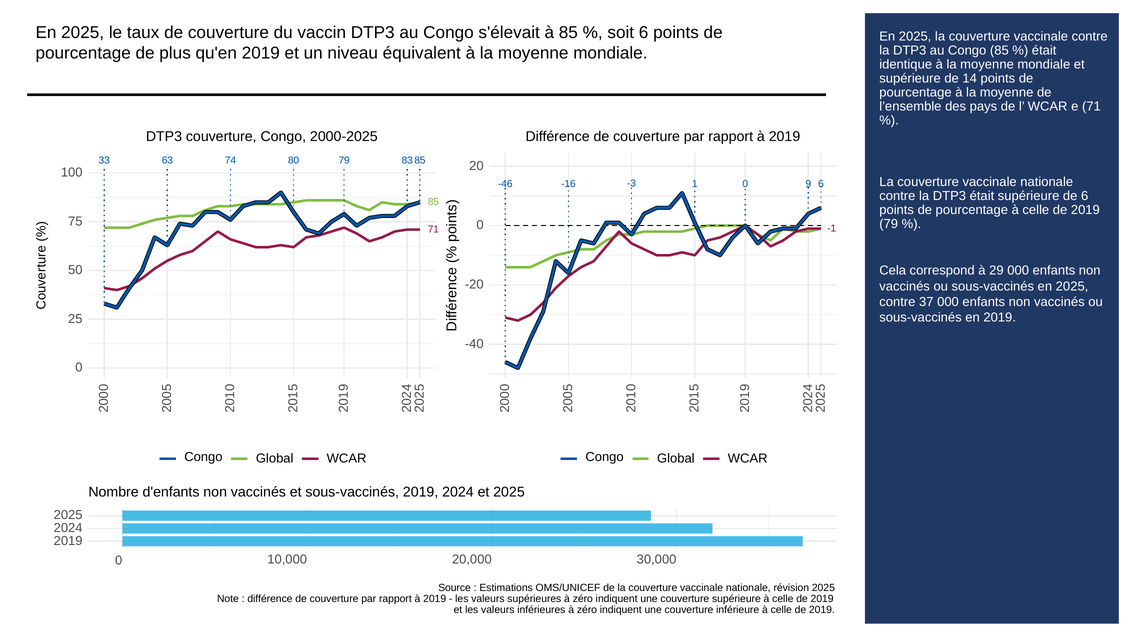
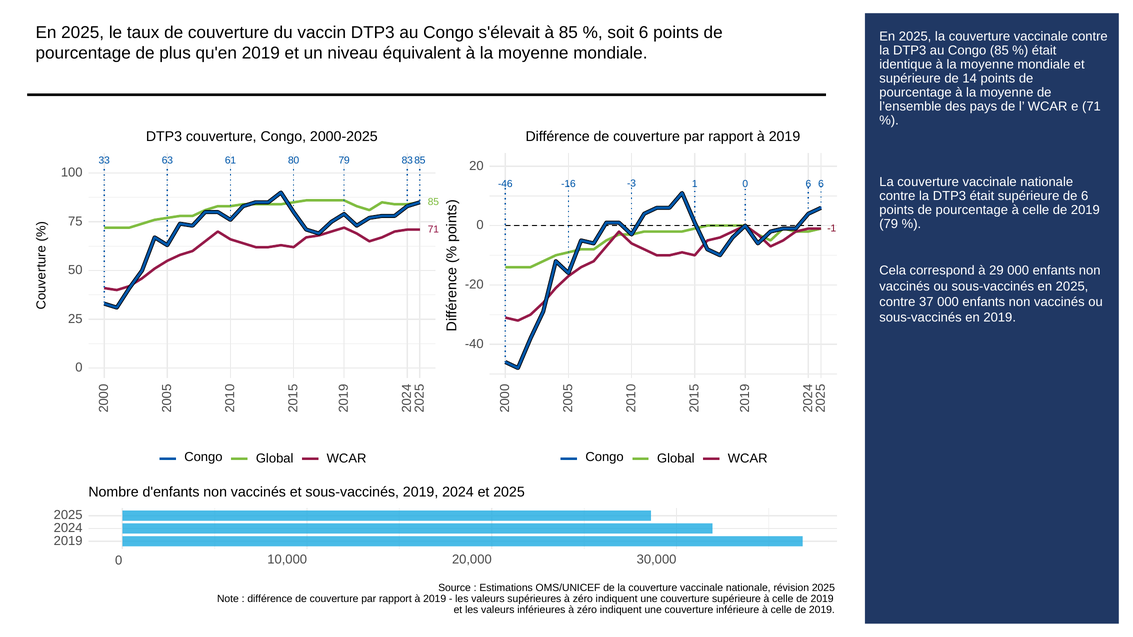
74: 74 -> 61
0 9: 9 -> 6
